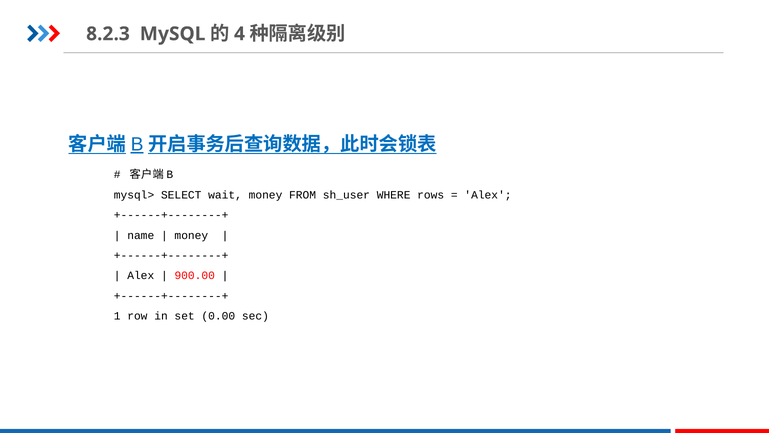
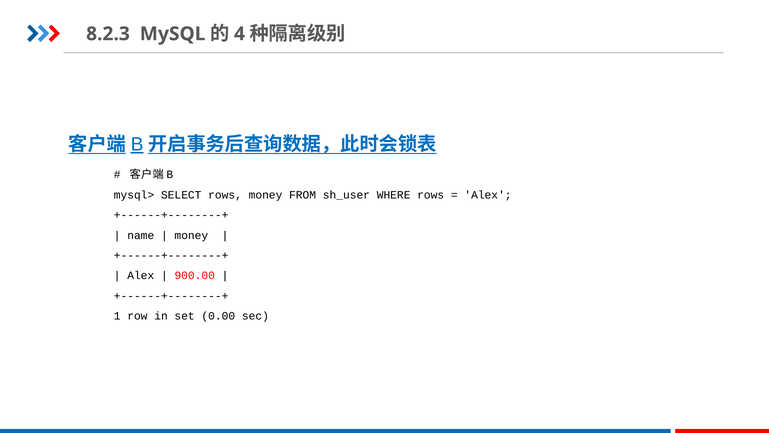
SELECT wait: wait -> rows
